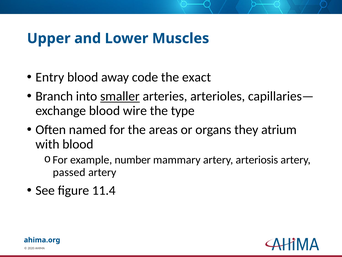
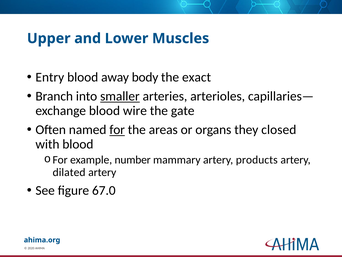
code: code -> body
type: type -> gate
for at (117, 130) underline: none -> present
atrium: atrium -> closed
arteriosis: arteriosis -> products
passed: passed -> dilated
11.4: 11.4 -> 67.0
